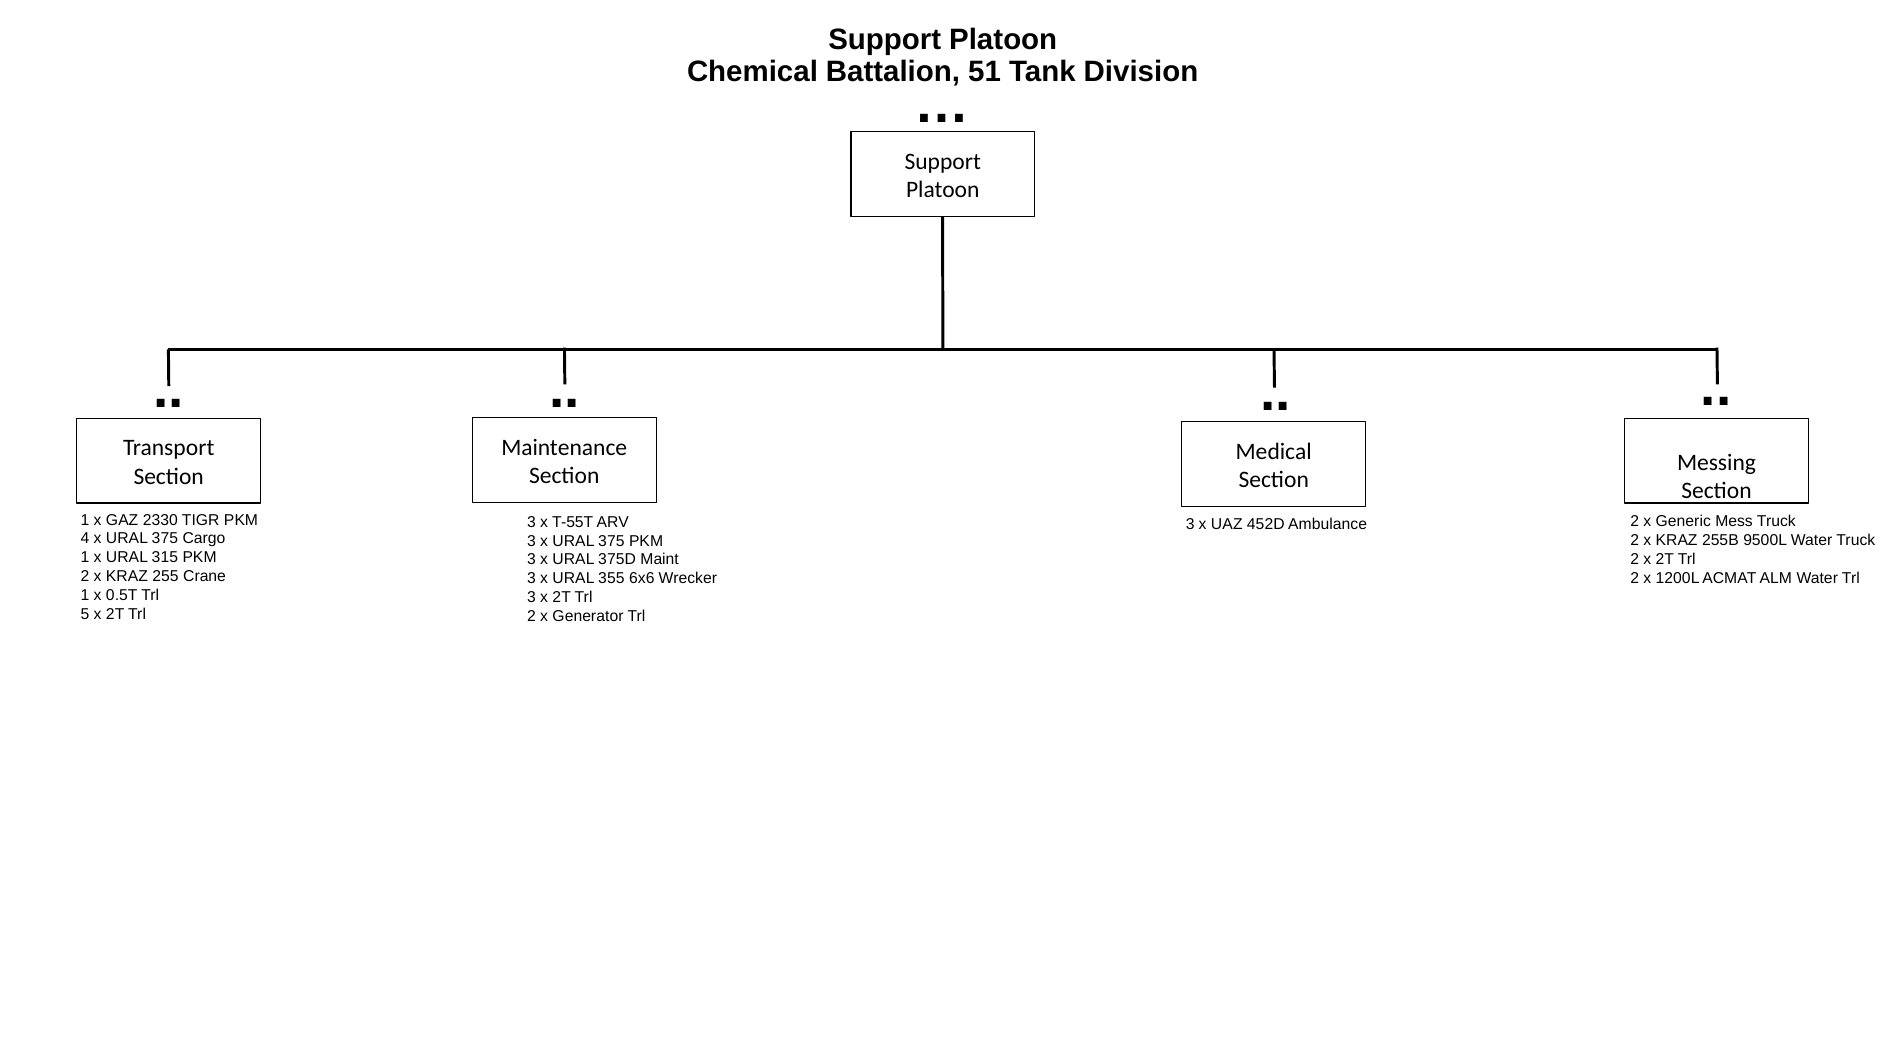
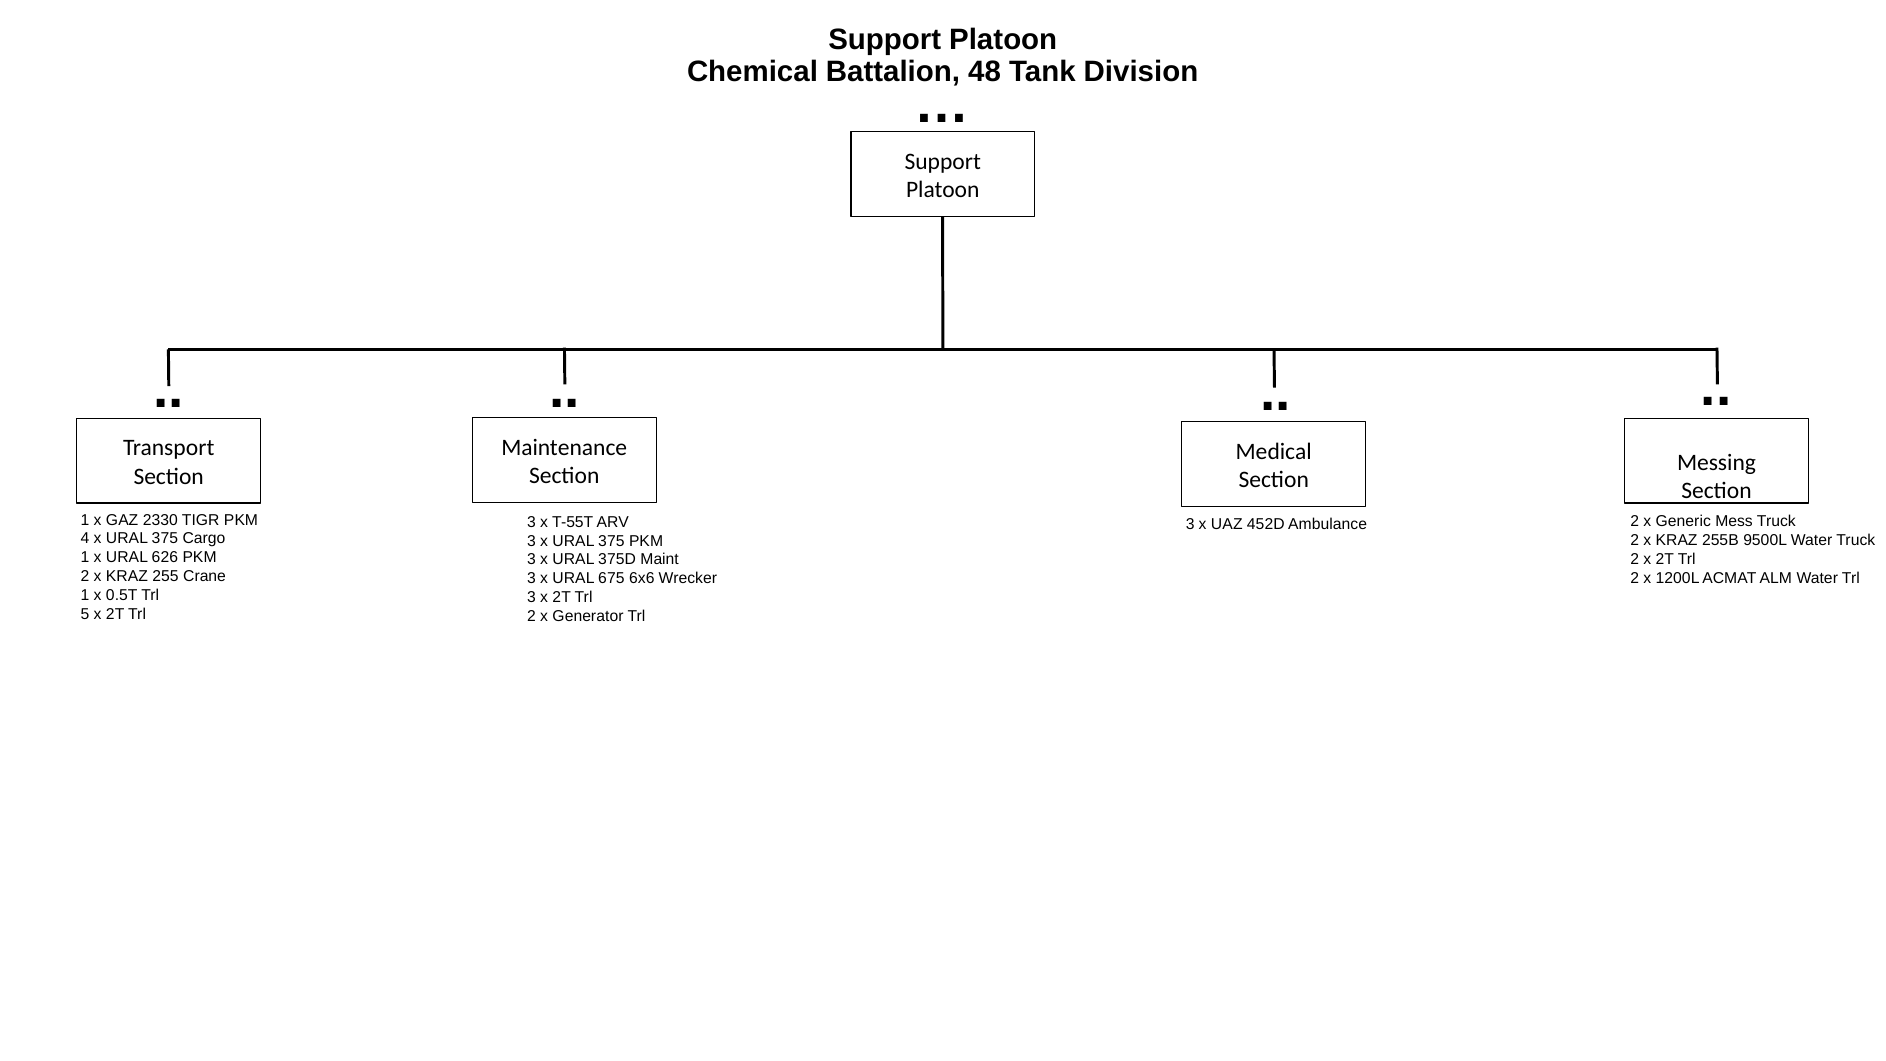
51: 51 -> 48
315: 315 -> 626
355: 355 -> 675
